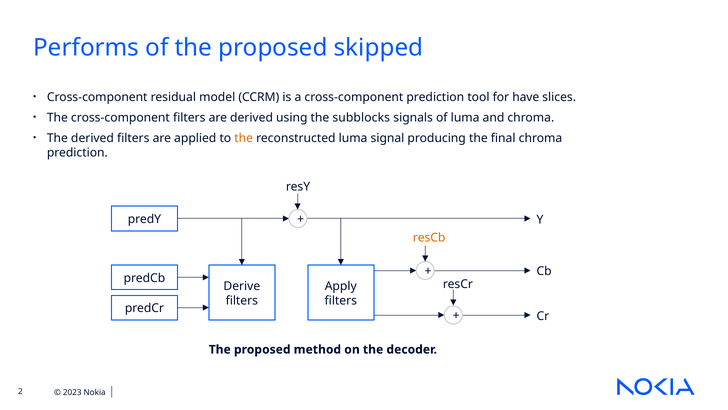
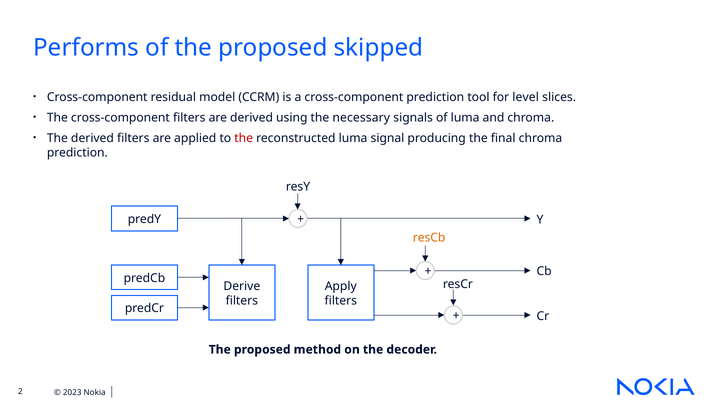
have: have -> level
subblocks: subblocks -> necessary
the at (244, 138) colour: orange -> red
